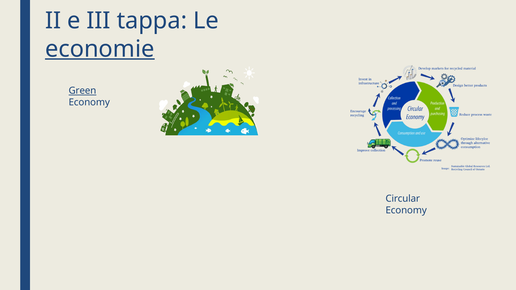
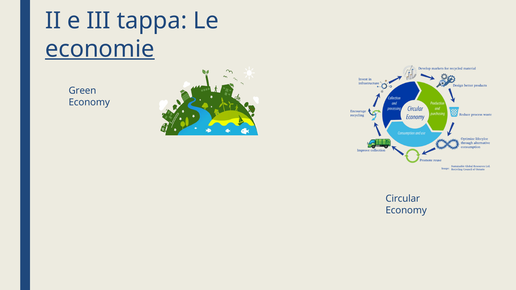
Green underline: present -> none
